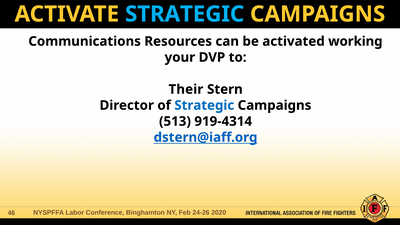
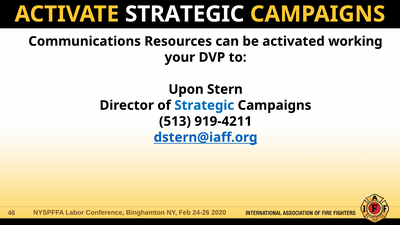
STRATEGIC at (185, 14) colour: light blue -> white
Their: Their -> Upon
919-4314: 919-4314 -> 919-4211
